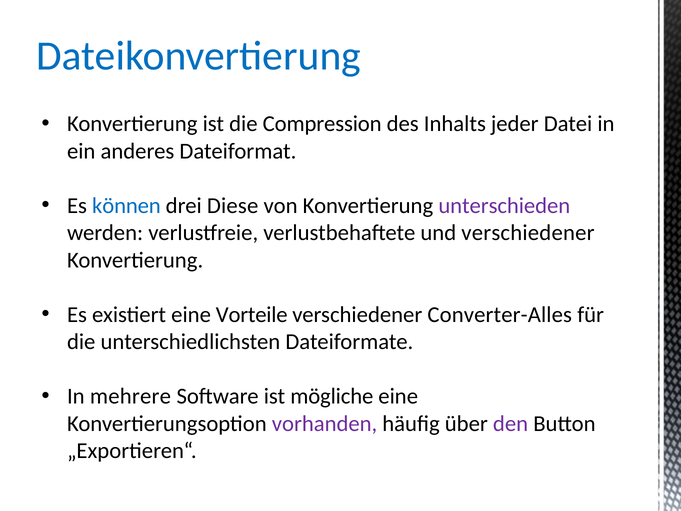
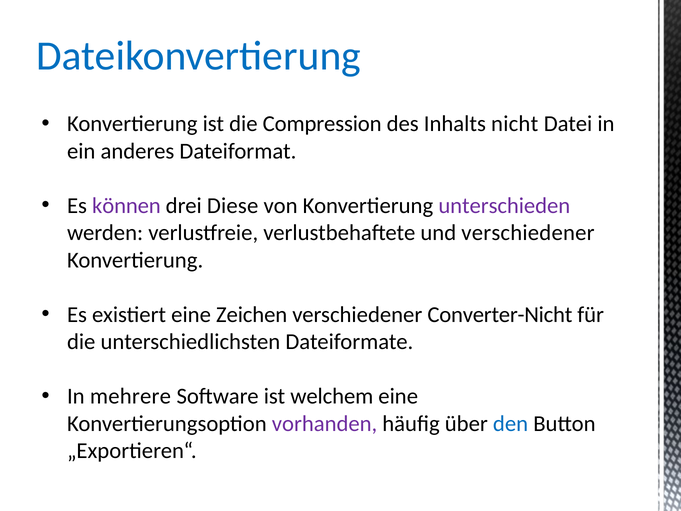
jeder: jeder -> nicht
können colour: blue -> purple
Vorteile: Vorteile -> Zeichen
Converter-Alles: Converter-Alles -> Converter-Nicht
mögliche: mögliche -> welchem
den colour: purple -> blue
